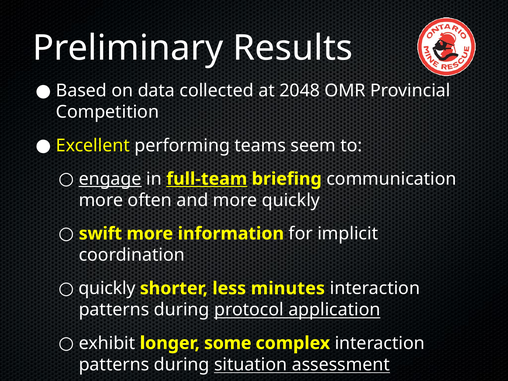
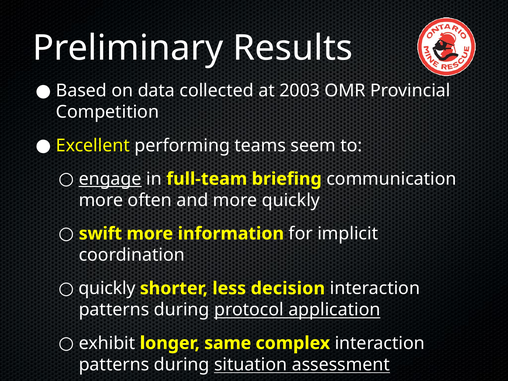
2048: 2048 -> 2003
full-team underline: present -> none
minutes: minutes -> decision
some: some -> same
